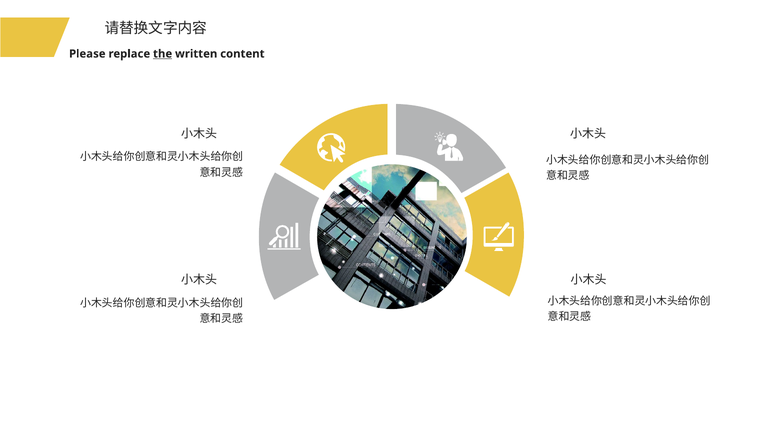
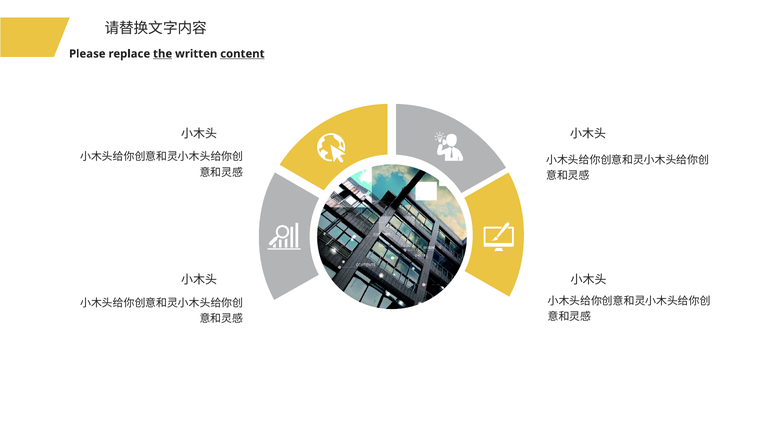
content underline: none -> present
